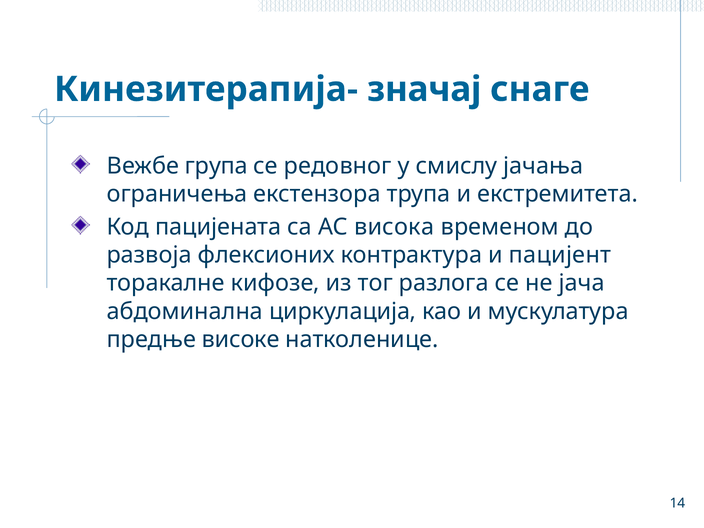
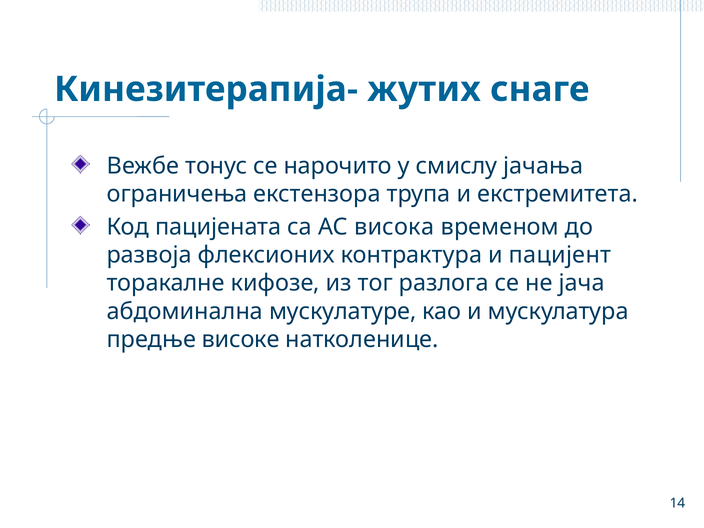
значај: значај -> жутих
група: група -> тонус
редовног: редовног -> нарочито
циркулација: циркулација -> мускулатуре
